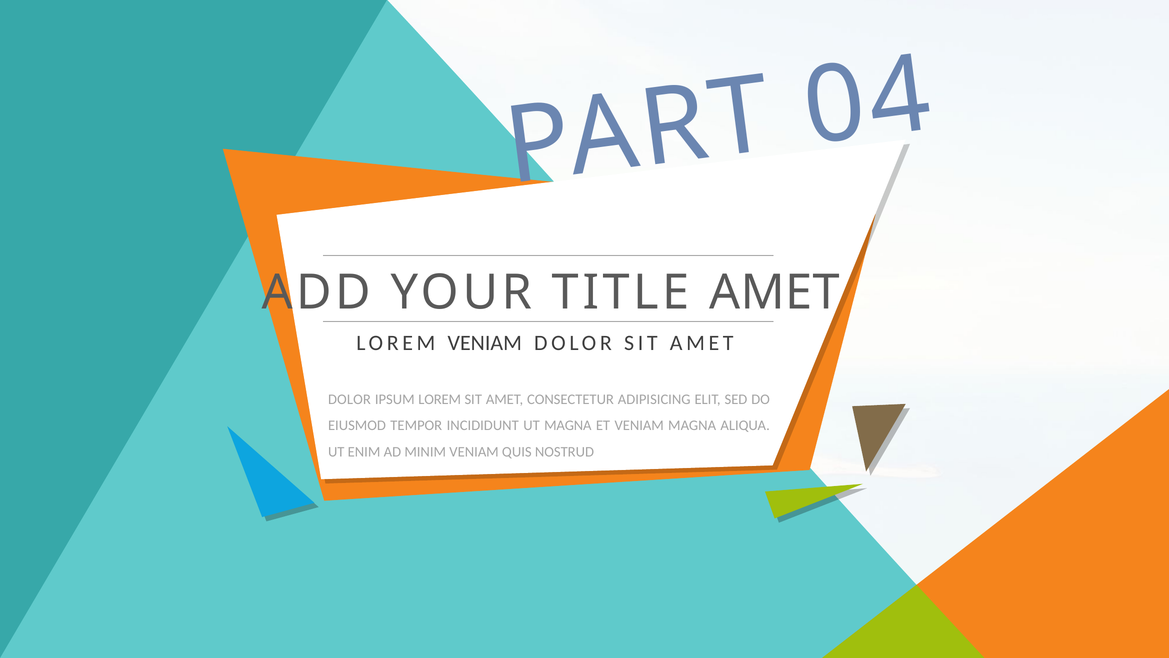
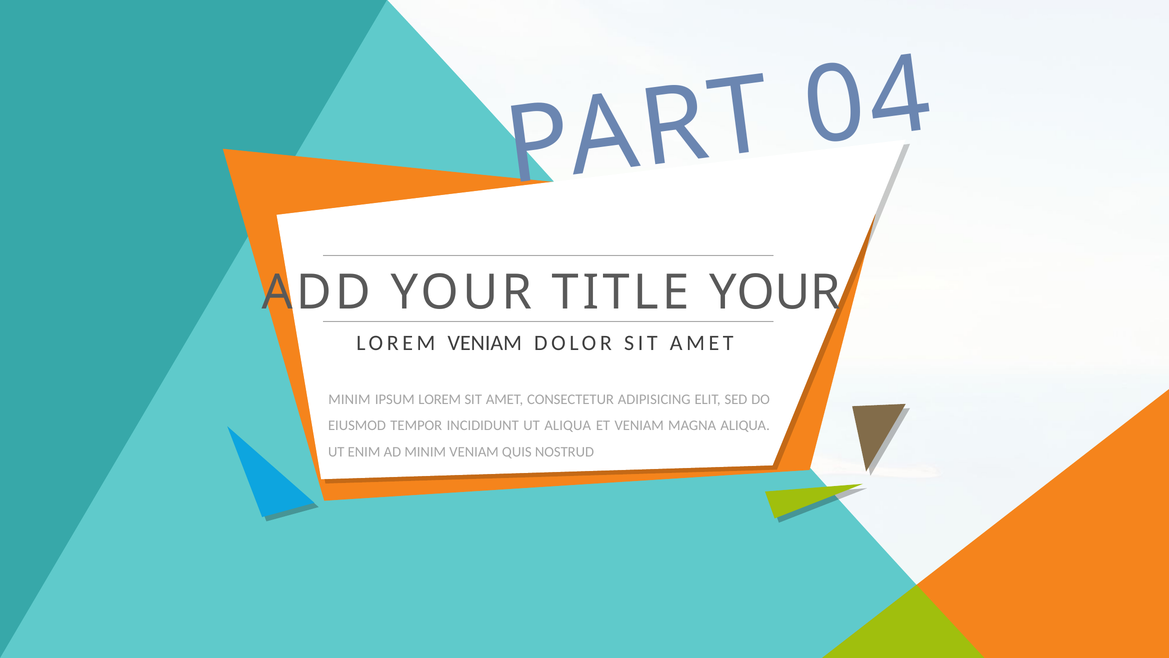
TITLE AMET: AMET -> YOUR
DOLOR at (349, 399): DOLOR -> MINIM
UT MAGNA: MAGNA -> ALIQUA
